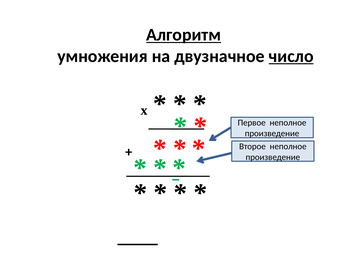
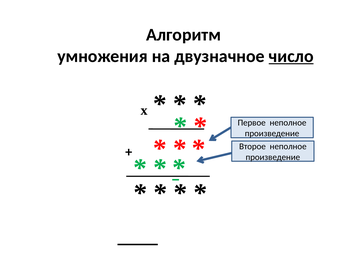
Алгоритм underline: present -> none
